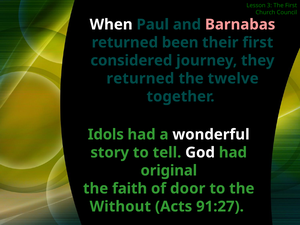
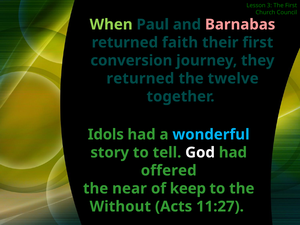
When colour: white -> light green
been: been -> faith
considered: considered -> conversion
wonderful colour: white -> light blue
original: original -> offered
faith: faith -> near
door: door -> keep
91:27: 91:27 -> 11:27
